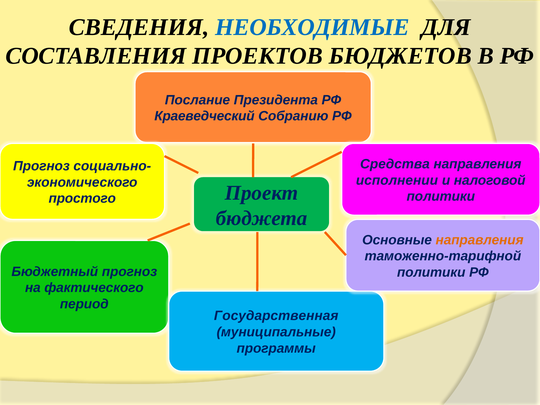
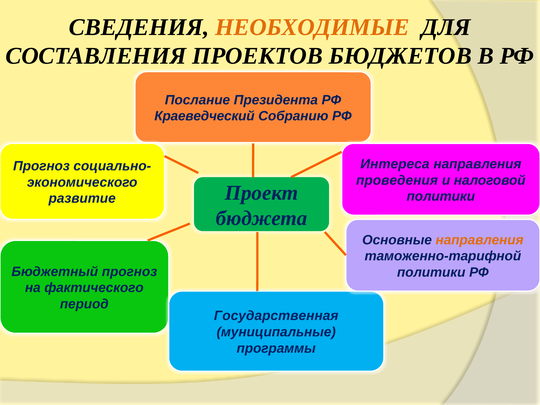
НЕОБХОДИМЫЕ colour: blue -> orange
Средства: Средства -> Интереса
исполнении: исполнении -> проведения
простого: простого -> развитие
